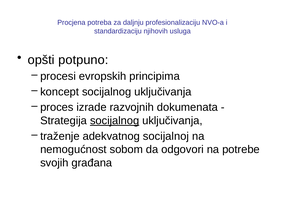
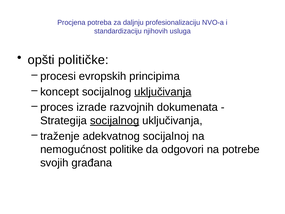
potpuno: potpuno -> političke
uključivanja at (163, 92) underline: none -> present
sobom: sobom -> politike
